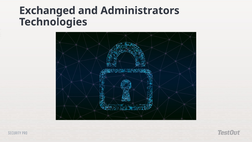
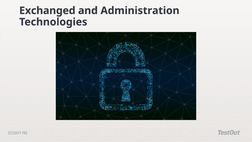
Administrators: Administrators -> Administration
